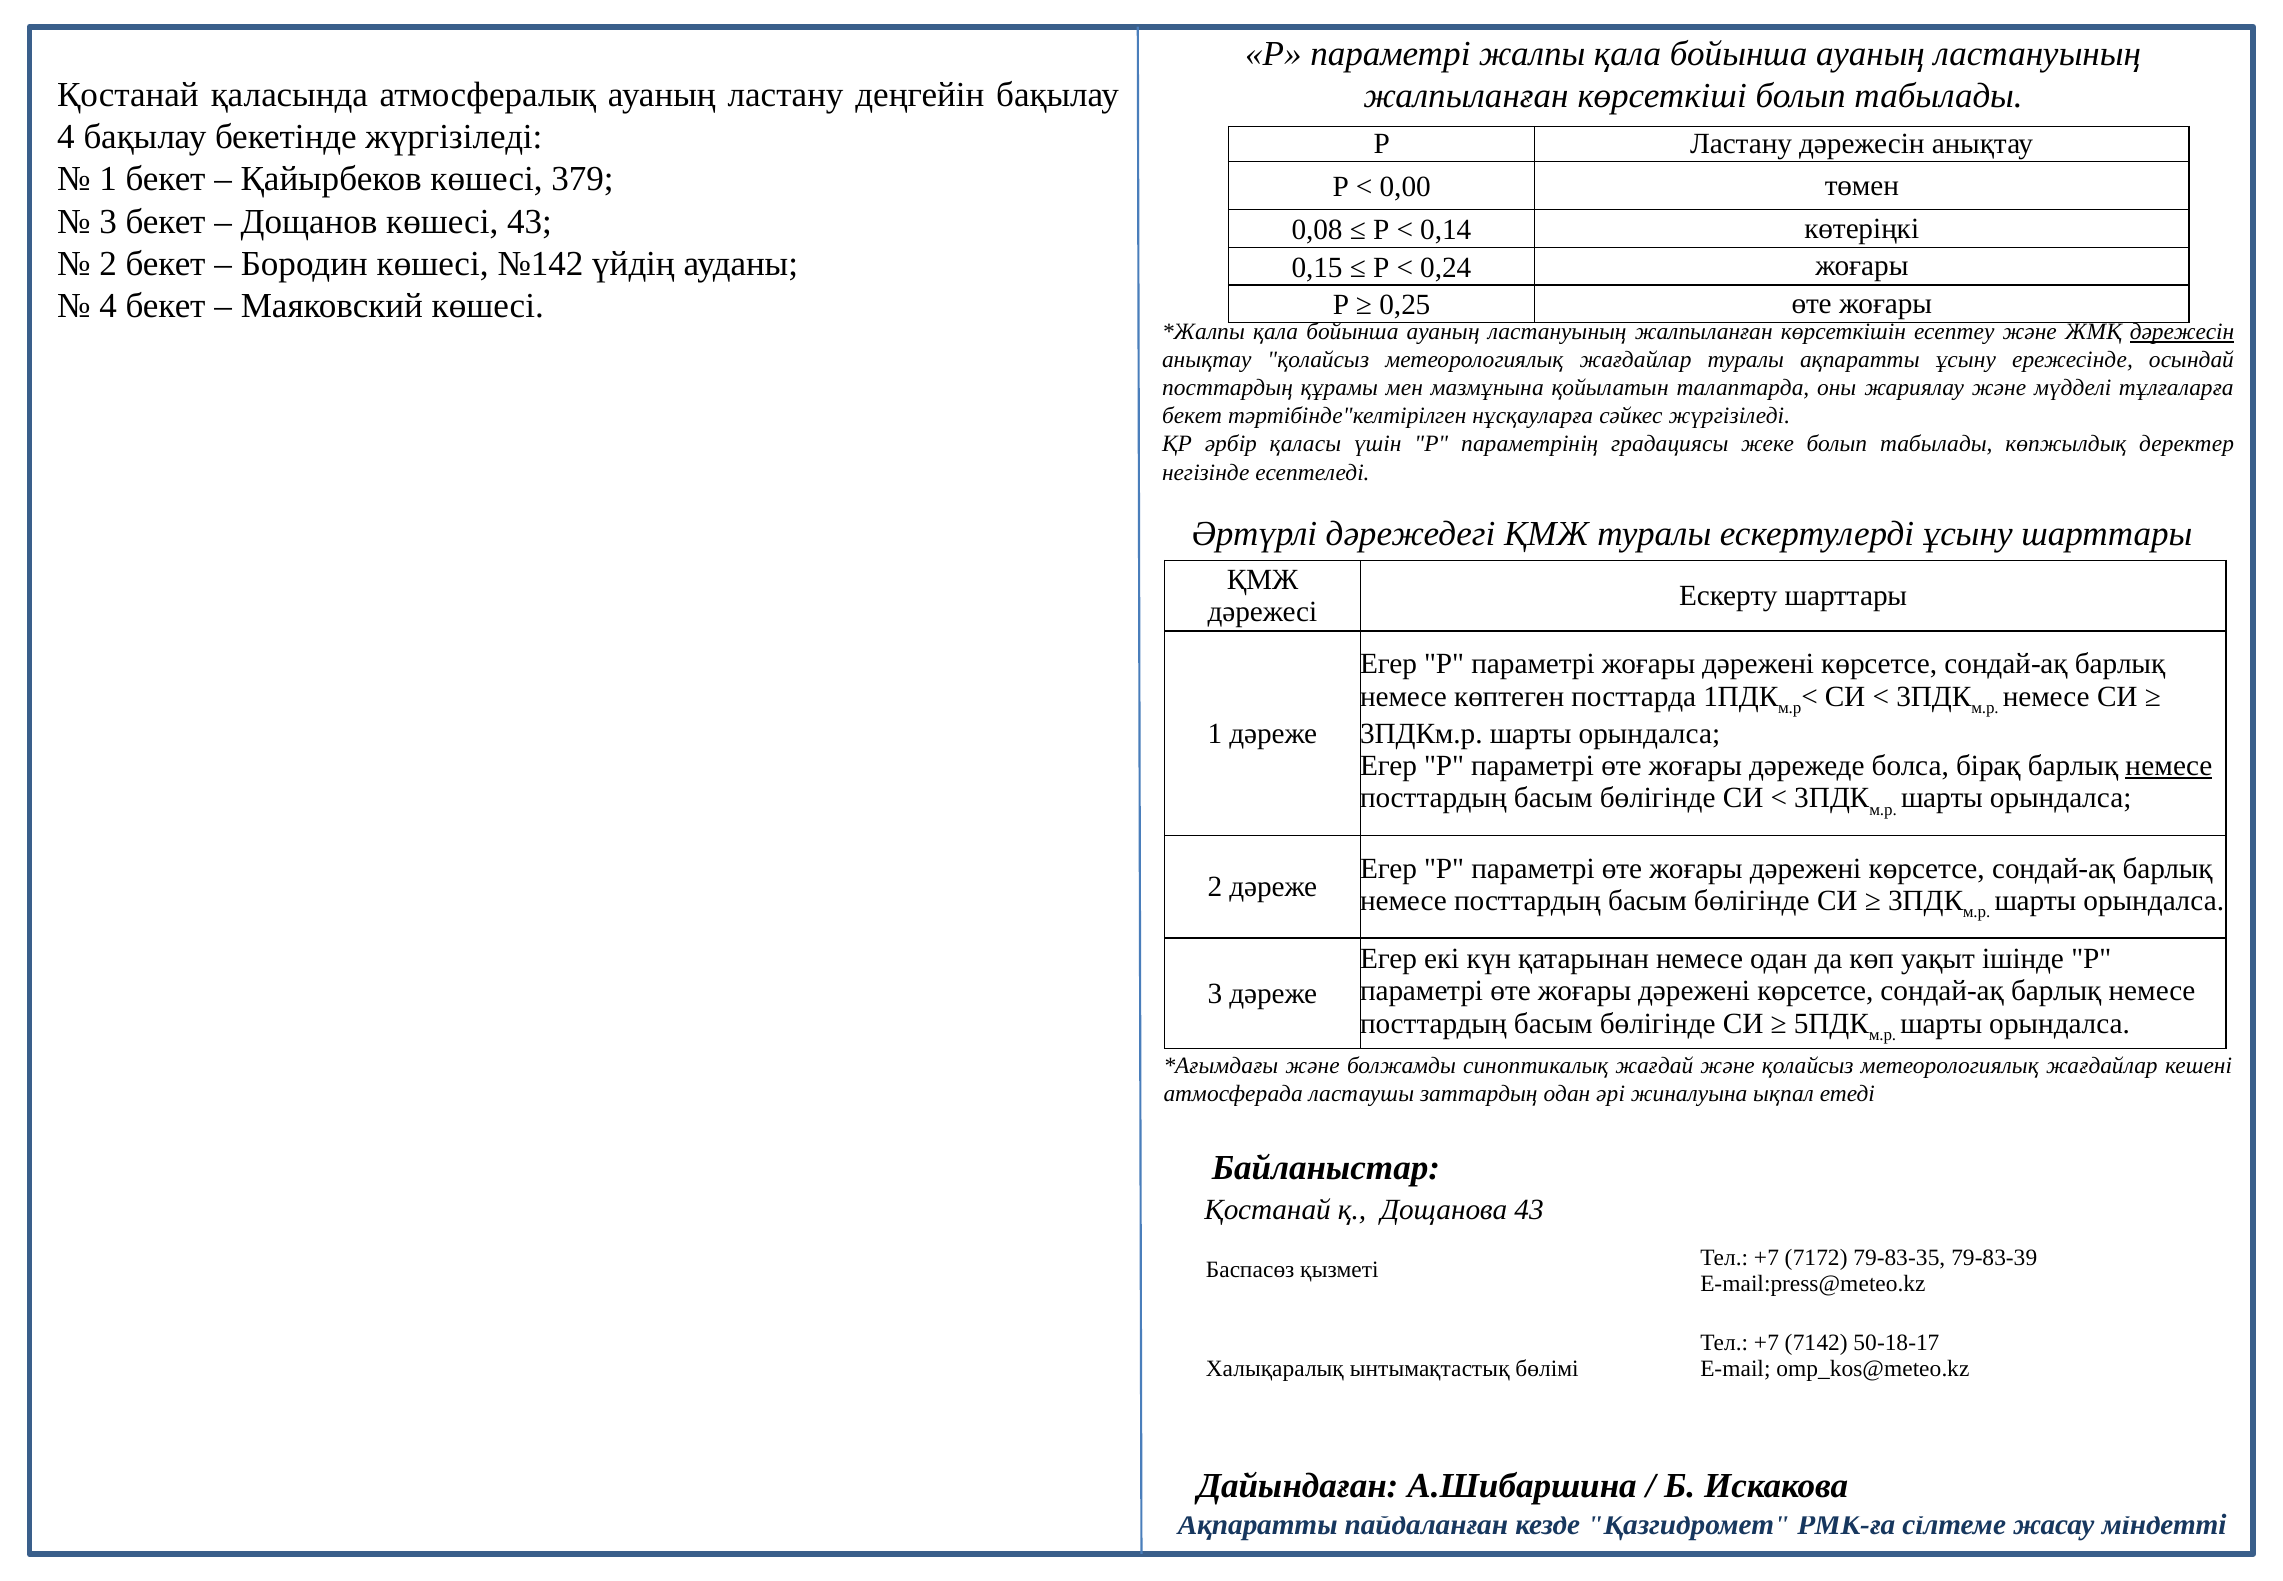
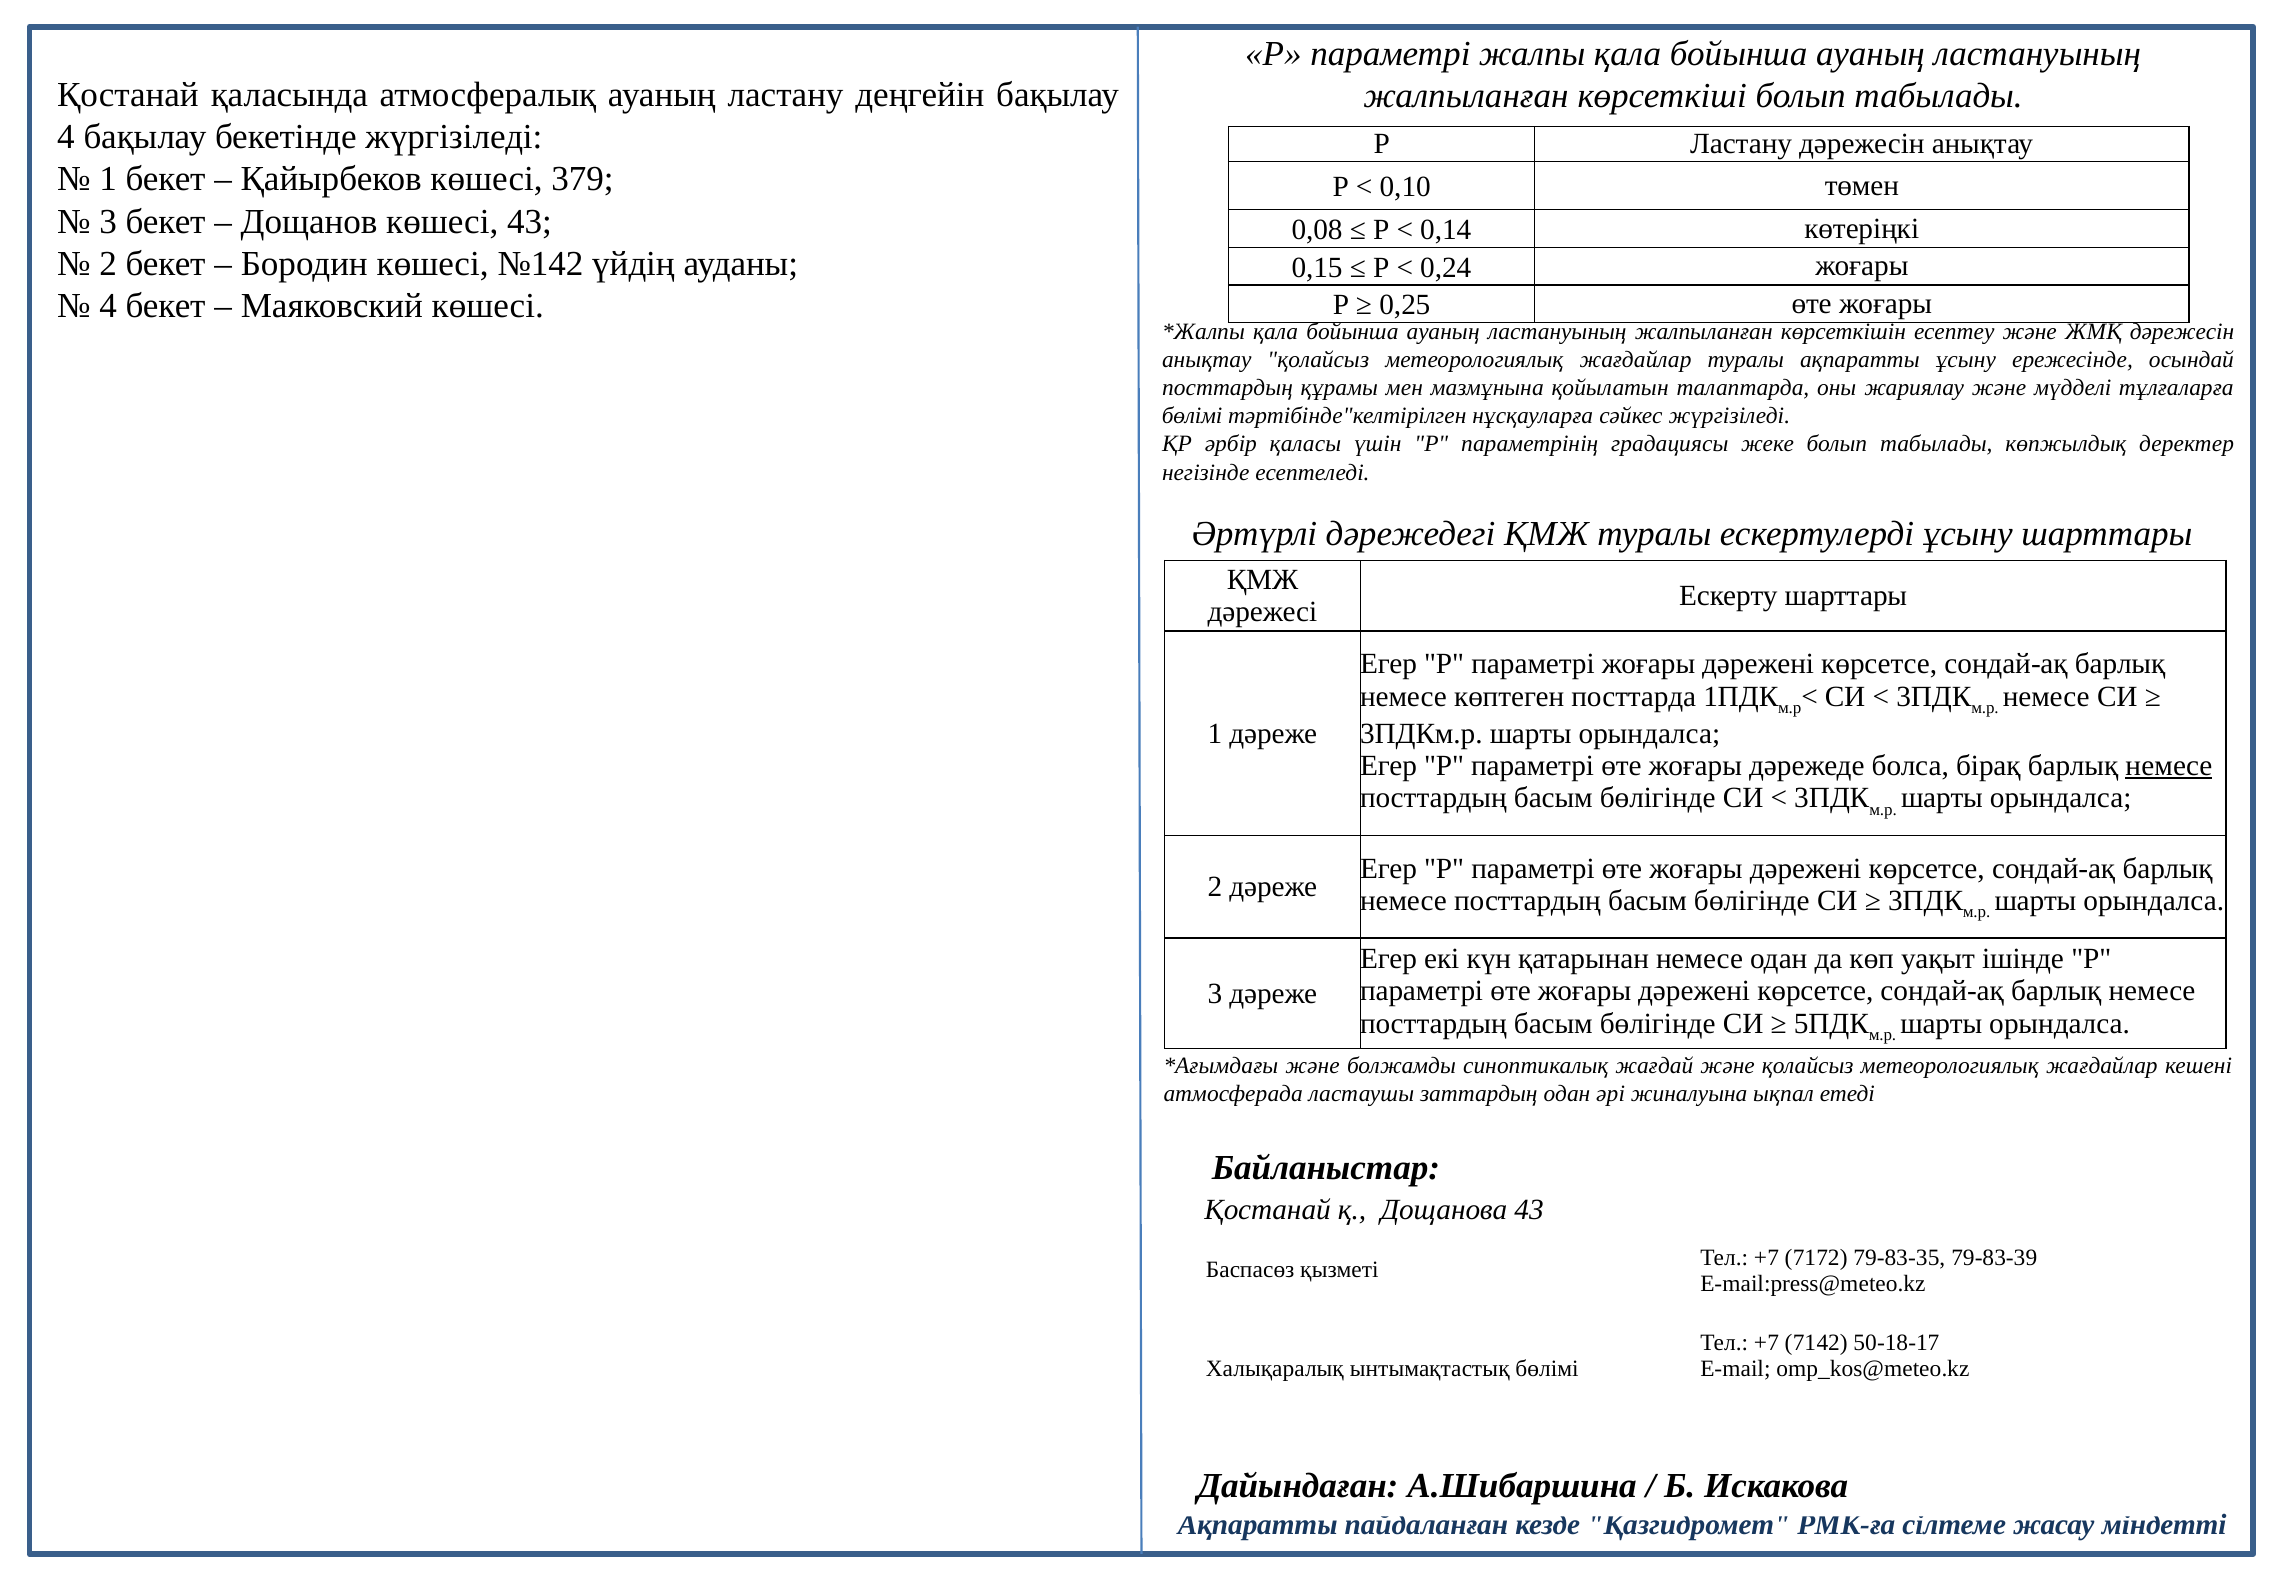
0,00: 0,00 -> 0,10
дәрежесін at (2182, 332) underline: present -> none
бекет at (1192, 416): бекет -> бөлімі
